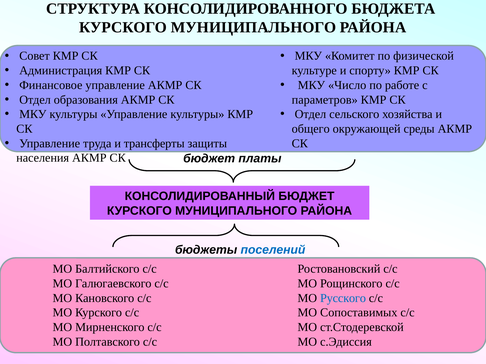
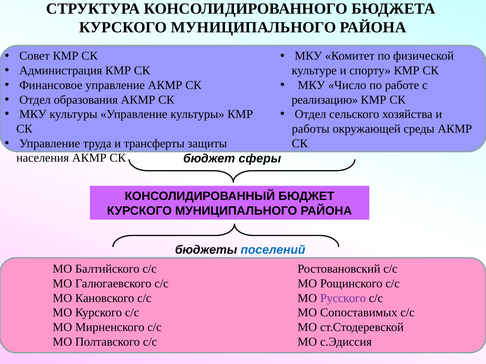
параметров: параметров -> реализацию
общего: общего -> работы
платы: платы -> сферы
Русского colour: blue -> purple
